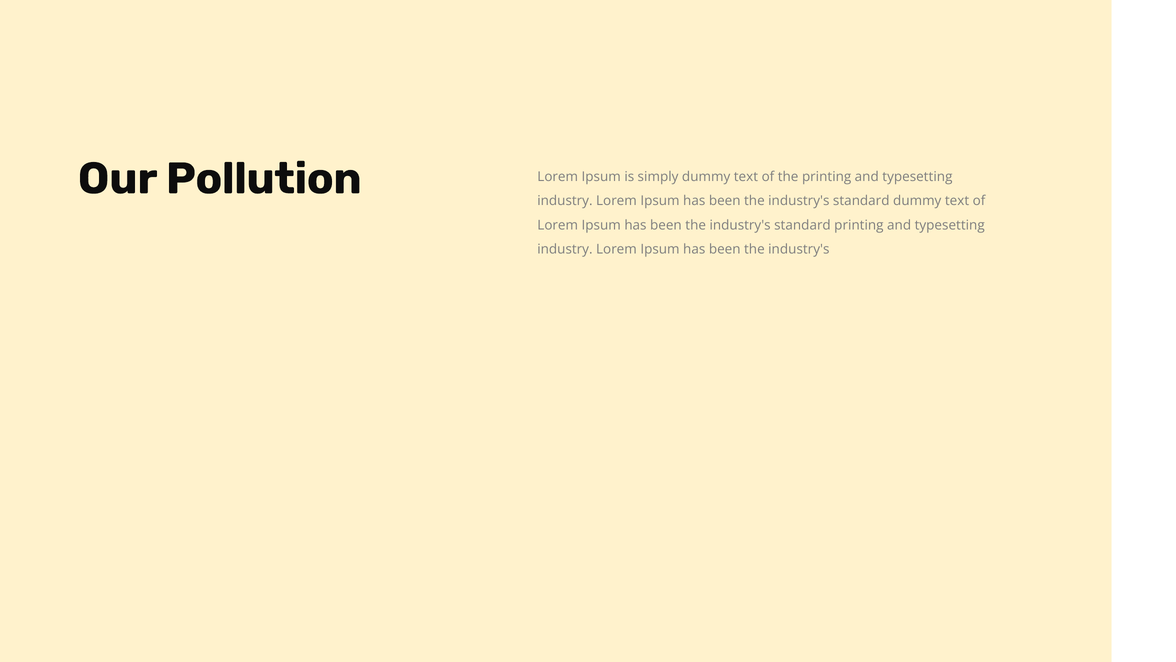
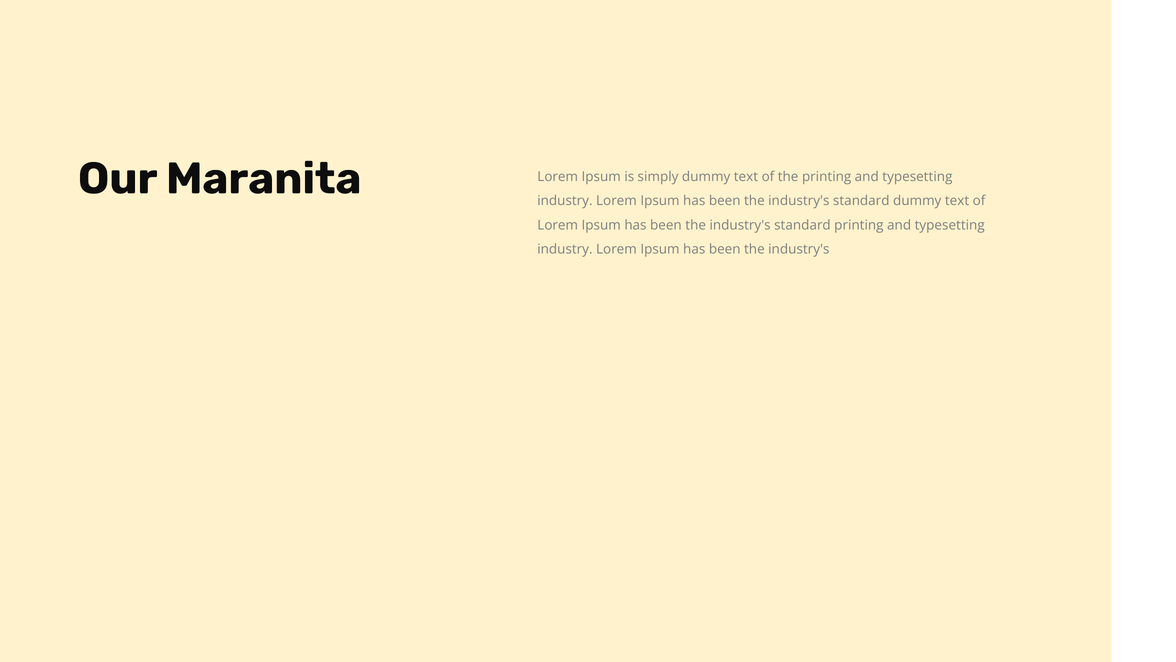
Pollution: Pollution -> Maranita
